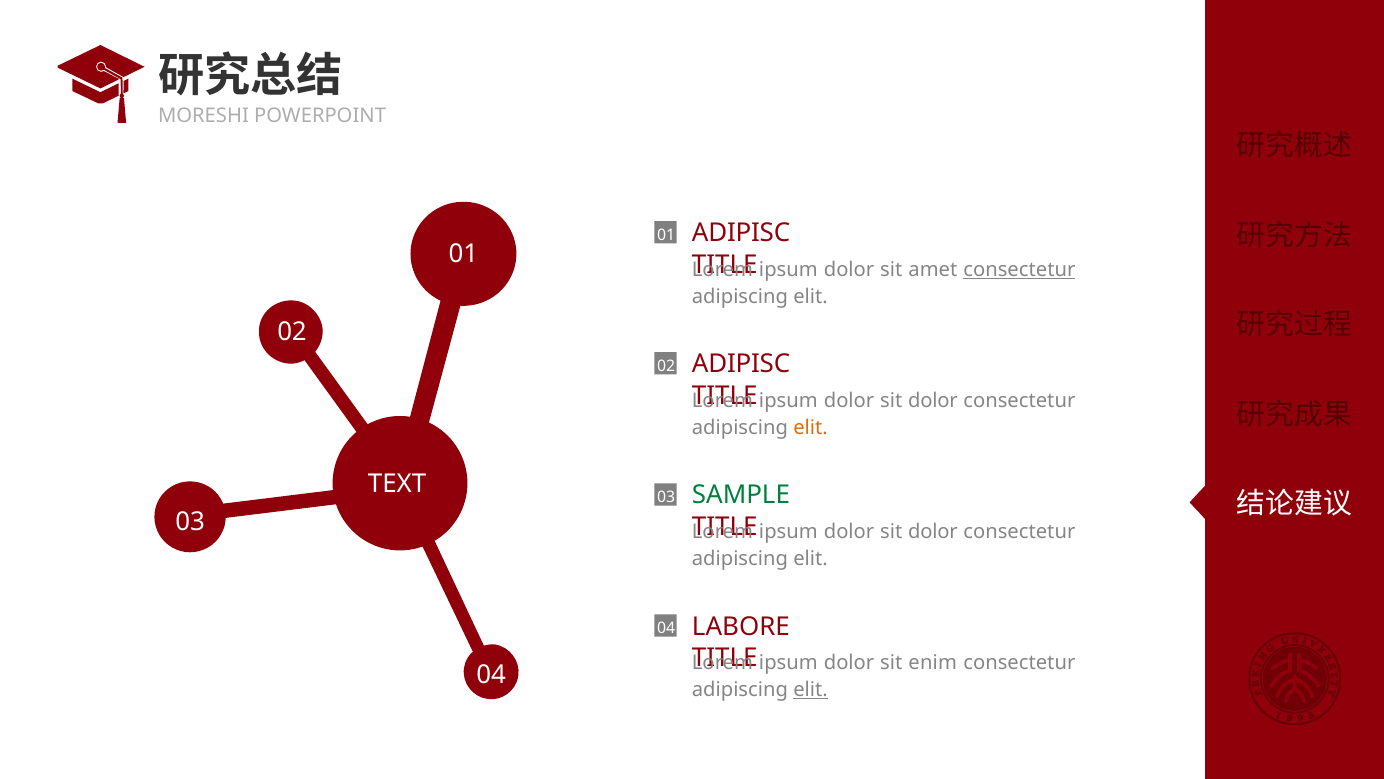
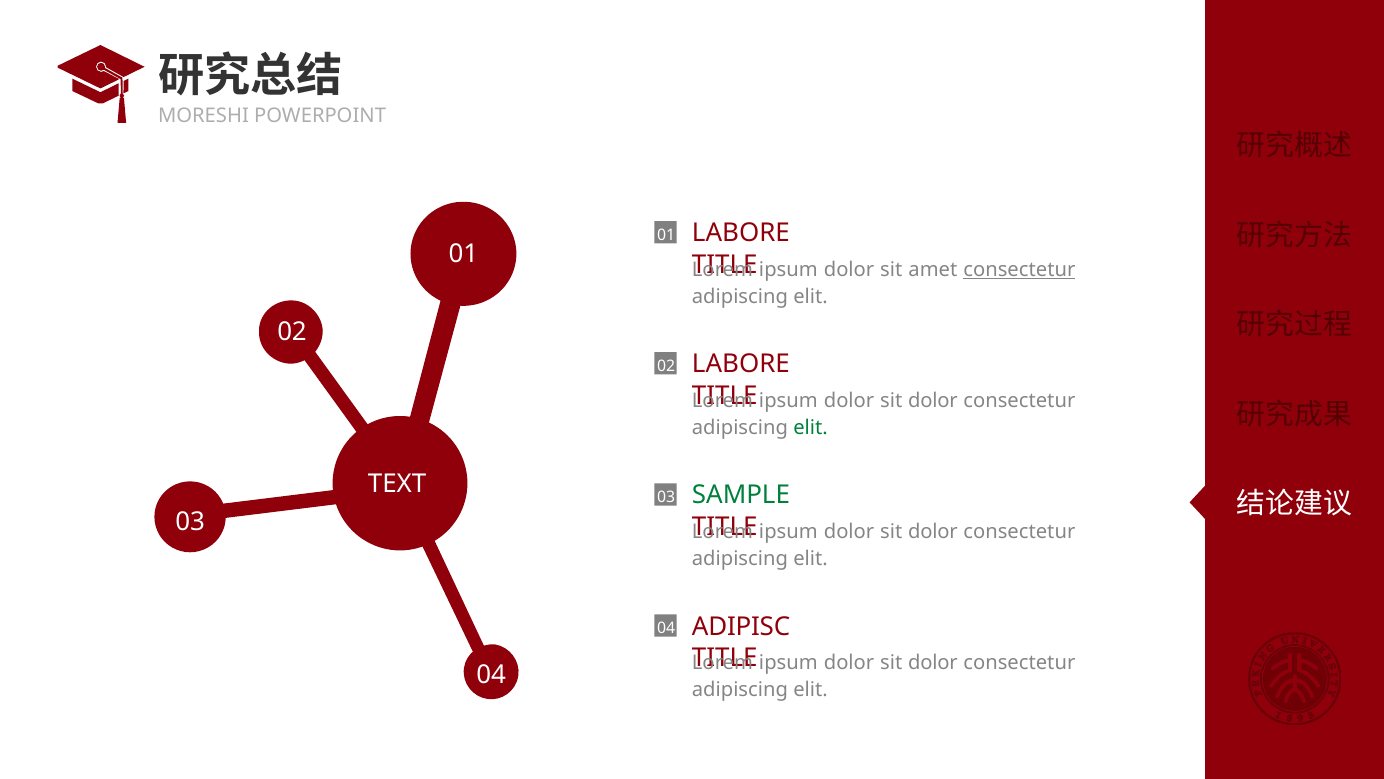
ADIPISC at (741, 233): ADIPISC -> LABORE
ADIPISC at (741, 364): ADIPISC -> LABORE
elit at (811, 427) colour: orange -> green
LABORE: LABORE -> ADIPISC
enim at (933, 663): enim -> dolor
elit at (811, 689) underline: present -> none
